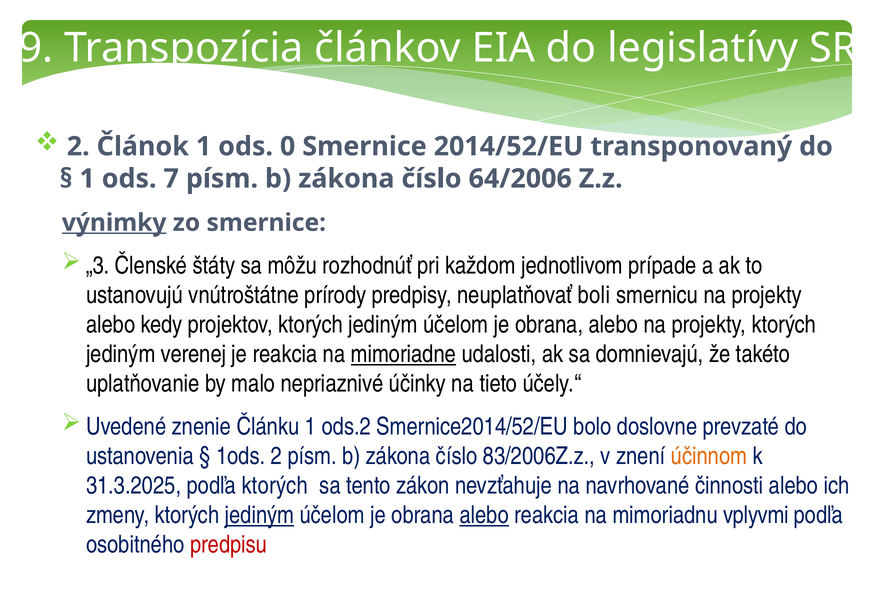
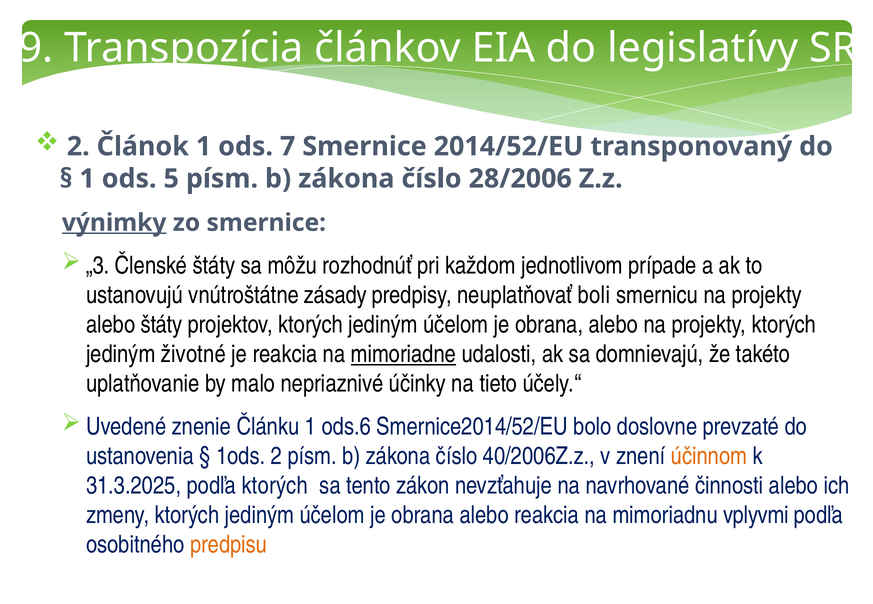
0: 0 -> 7
7: 7 -> 5
64/2006: 64/2006 -> 28/2006
prírody: prírody -> zásady
alebo kedy: kedy -> štáty
verenej: verenej -> životné
ods.2: ods.2 -> ods.6
83/2006Z.z: 83/2006Z.z -> 40/2006Z.z
jediným at (259, 515) underline: present -> none
alebo at (484, 515) underline: present -> none
predpisu colour: red -> orange
